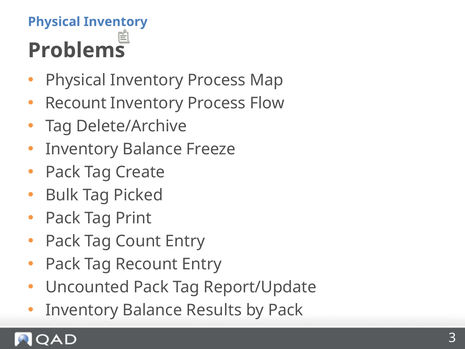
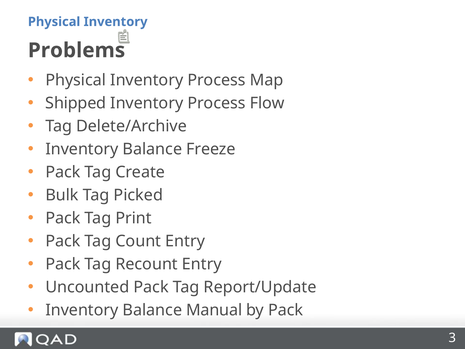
Recount at (76, 103): Recount -> Shipped
Results: Results -> Manual
